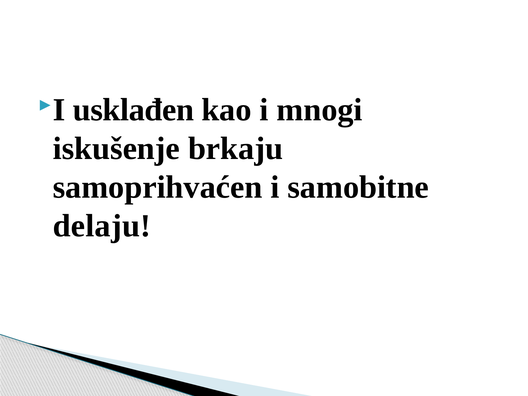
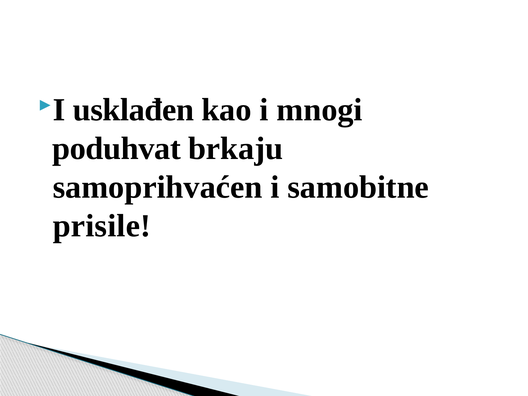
iskušenje: iskušenje -> poduhvat
delaju: delaju -> prisile
